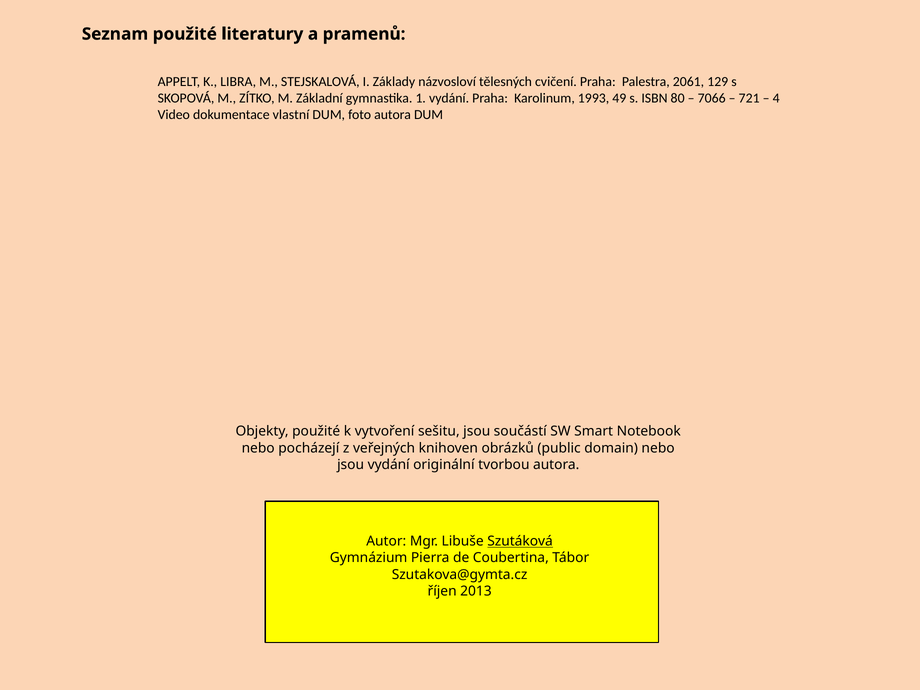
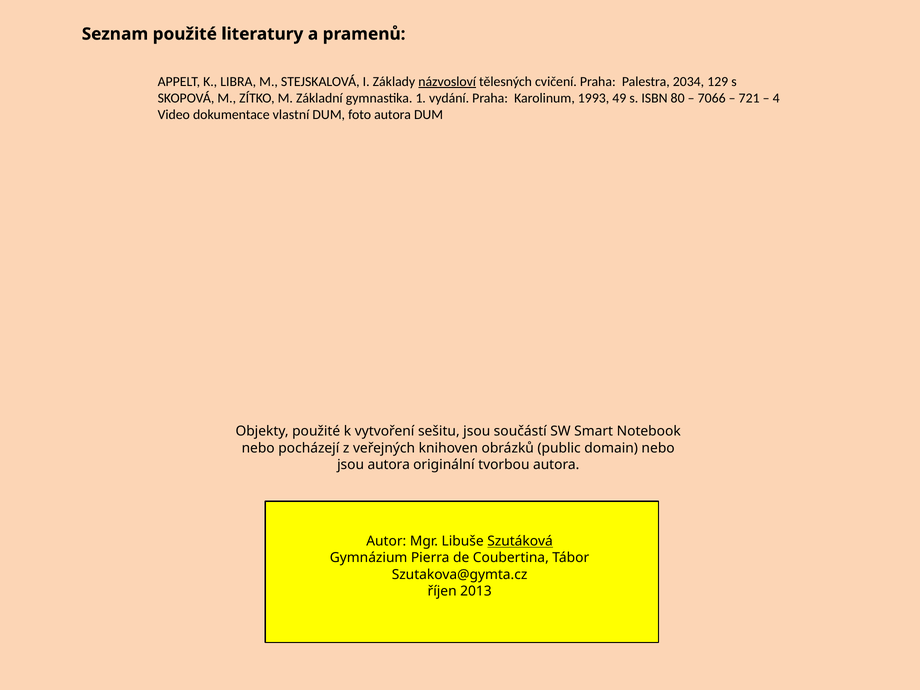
názvosloví underline: none -> present
2061: 2061 -> 2034
jsou vydání: vydání -> autora
